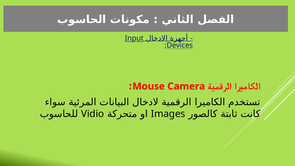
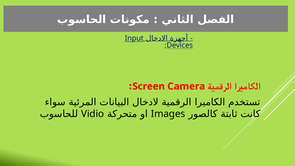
Mouse: Mouse -> Screen
